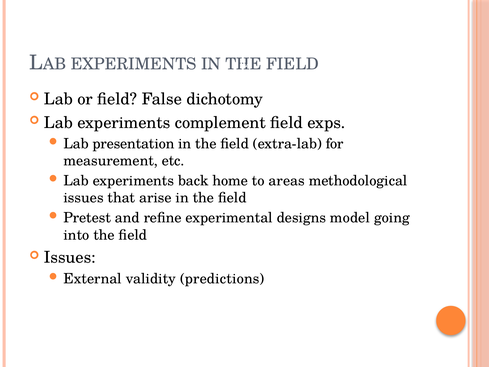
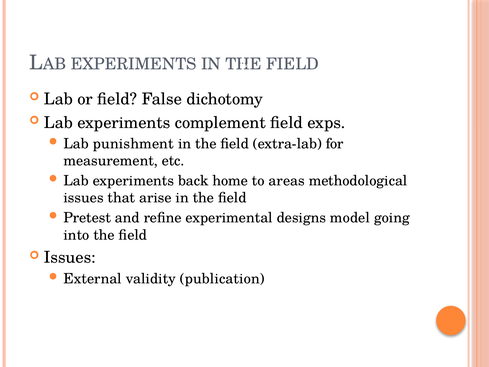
presentation: presentation -> punishment
predictions: predictions -> publication
